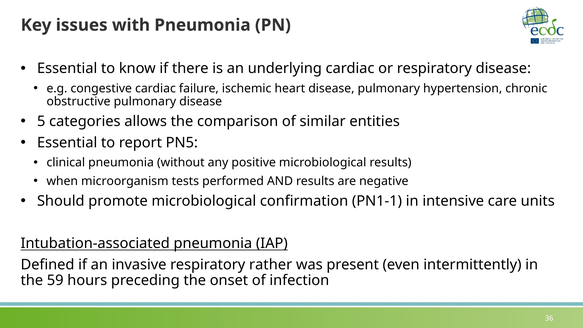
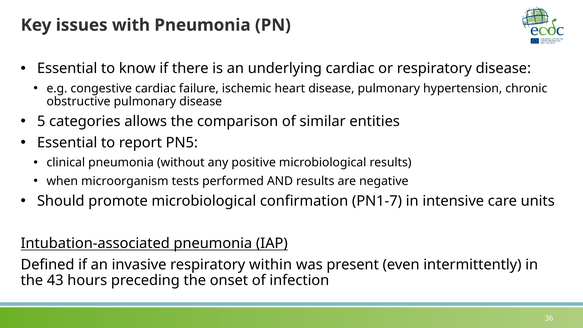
PN1-1: PN1-1 -> PN1-7
rather: rather -> within
59: 59 -> 43
